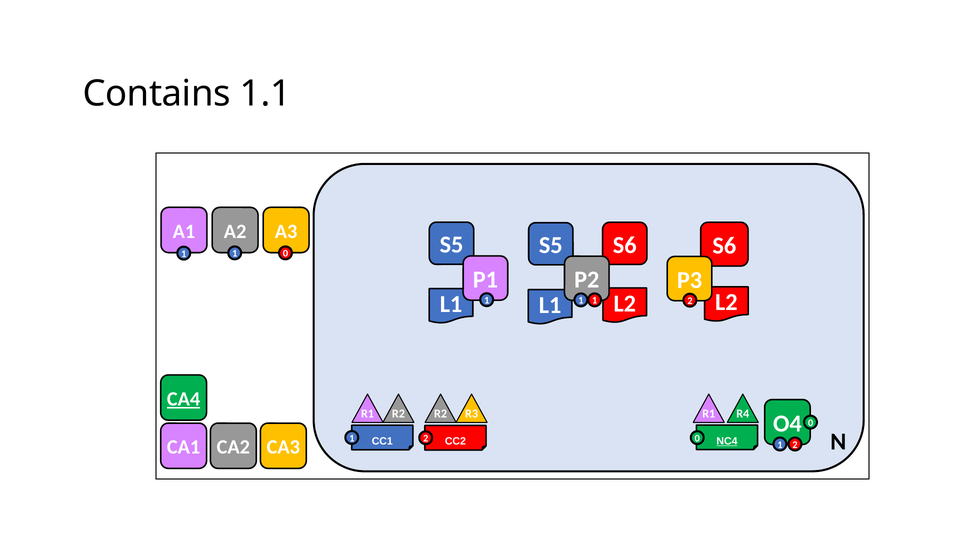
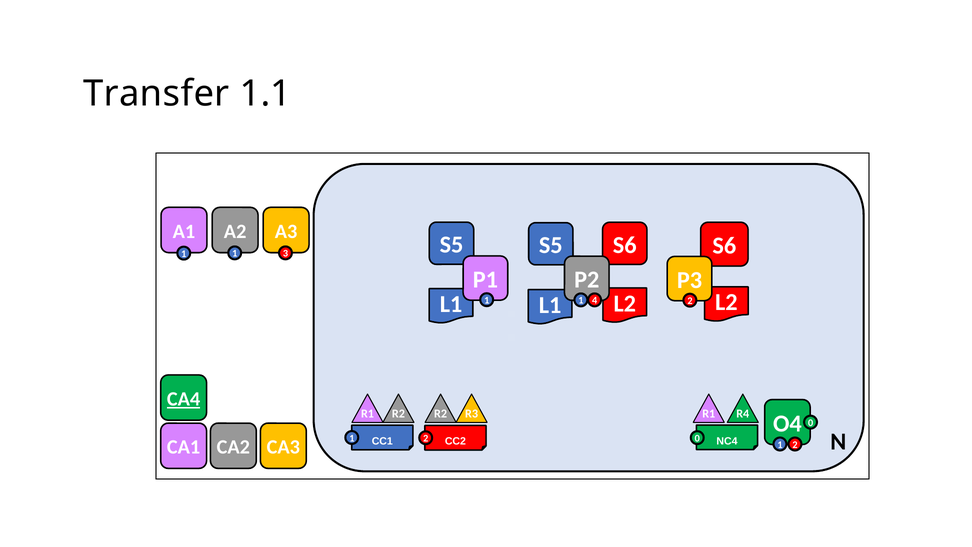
Contains: Contains -> Transfer
1 1 0: 0 -> 3
1 at (595, 300): 1 -> 4
NC4 underline: present -> none
